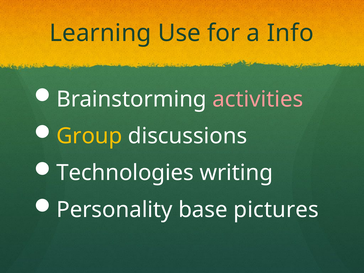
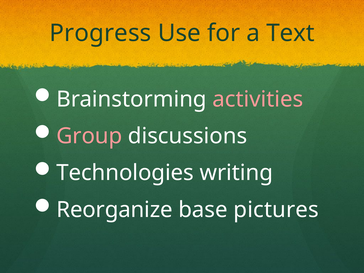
Learning: Learning -> Progress
Info: Info -> Text
Group colour: yellow -> pink
Personality: Personality -> Reorganize
